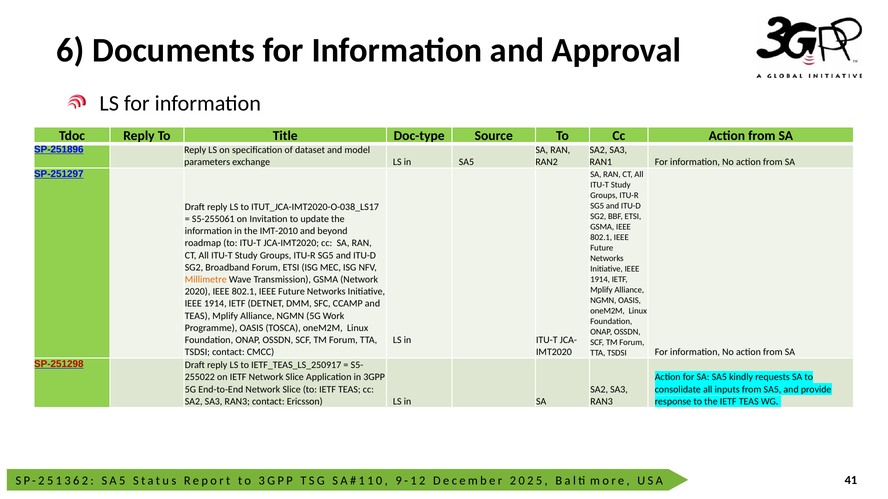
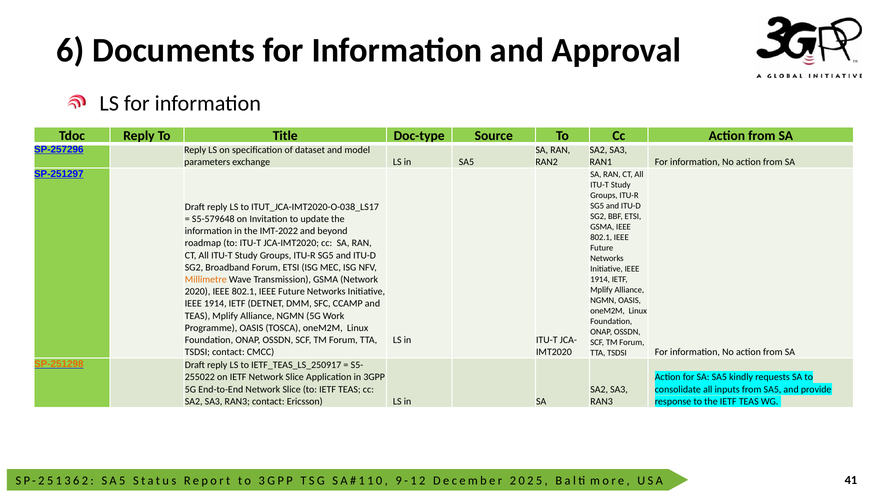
SP-251896: SP-251896 -> SP-257296
S5-255061: S5-255061 -> S5-579648
IMT-2010: IMT-2010 -> IMT-2022
SP-251298 colour: red -> orange
